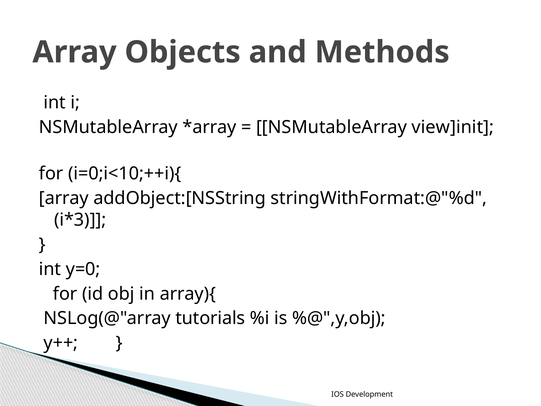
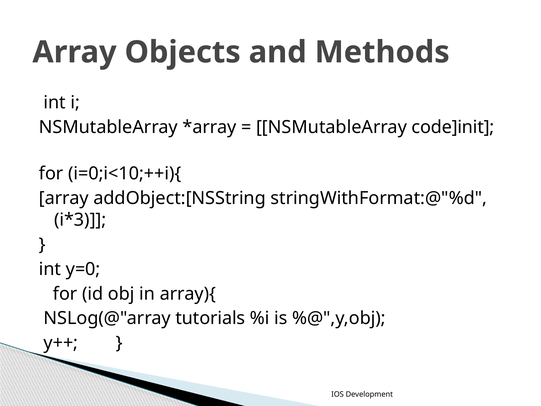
view]init: view]init -> code]init
